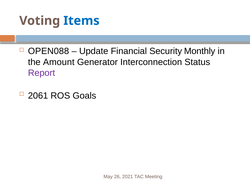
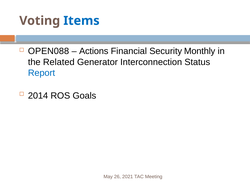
Update: Update -> Actions
Amount: Amount -> Related
Report colour: purple -> blue
2061: 2061 -> 2014
